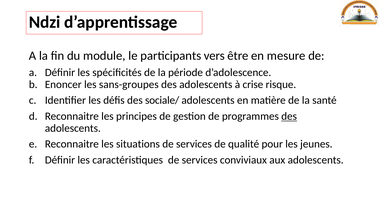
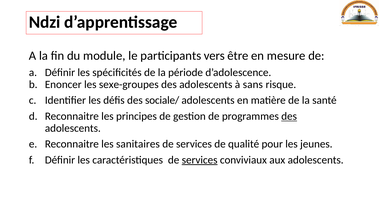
sans-groupes: sans-groupes -> sexe-groupes
crise: crise -> sans
situations: situations -> sanitaires
services at (200, 160) underline: none -> present
